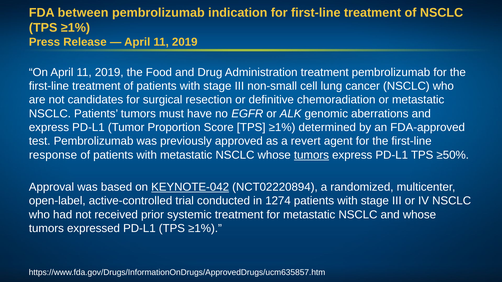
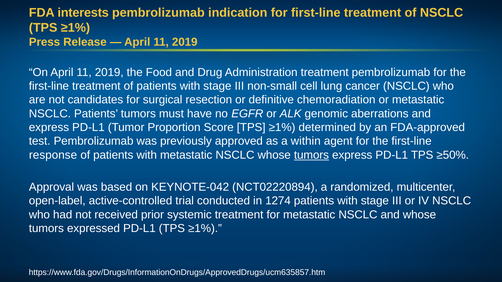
between: between -> interests
revert: revert -> within
KEYNOTE‑042 underline: present -> none
